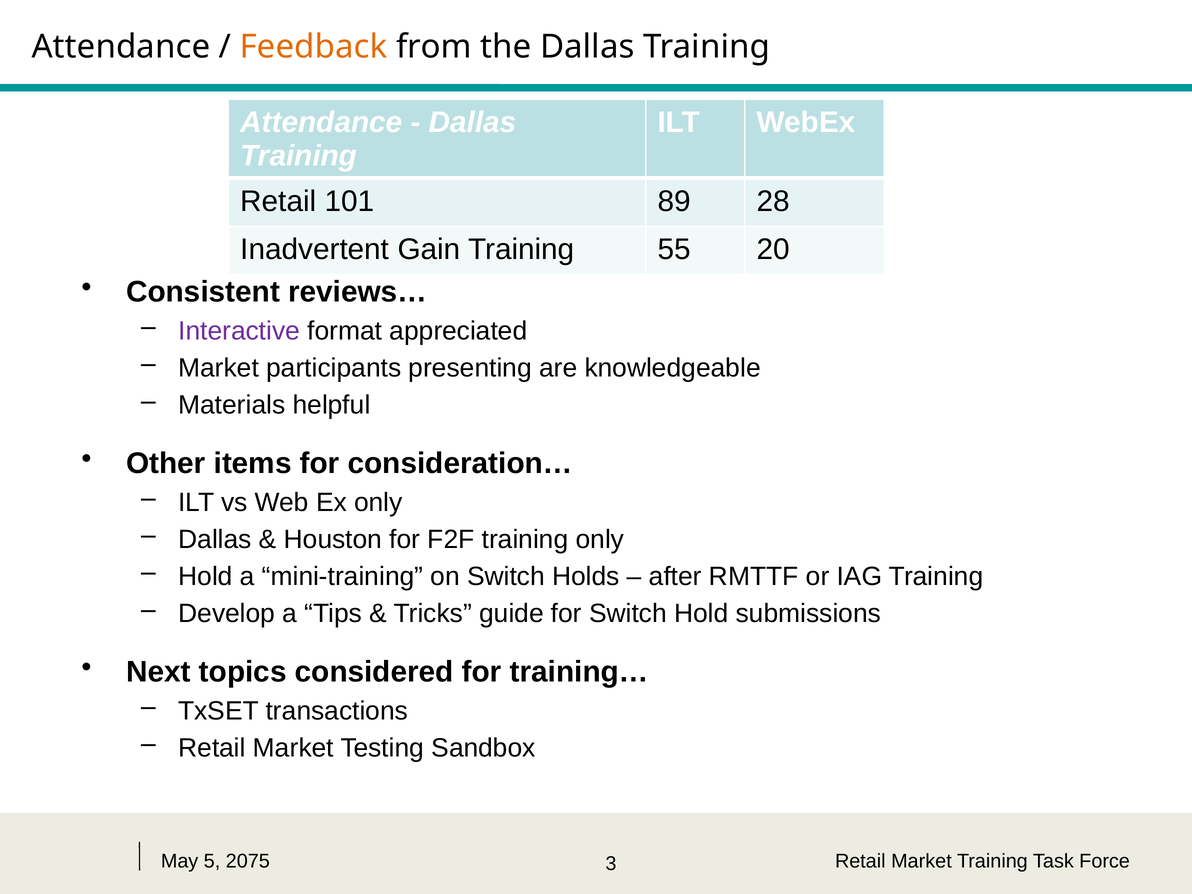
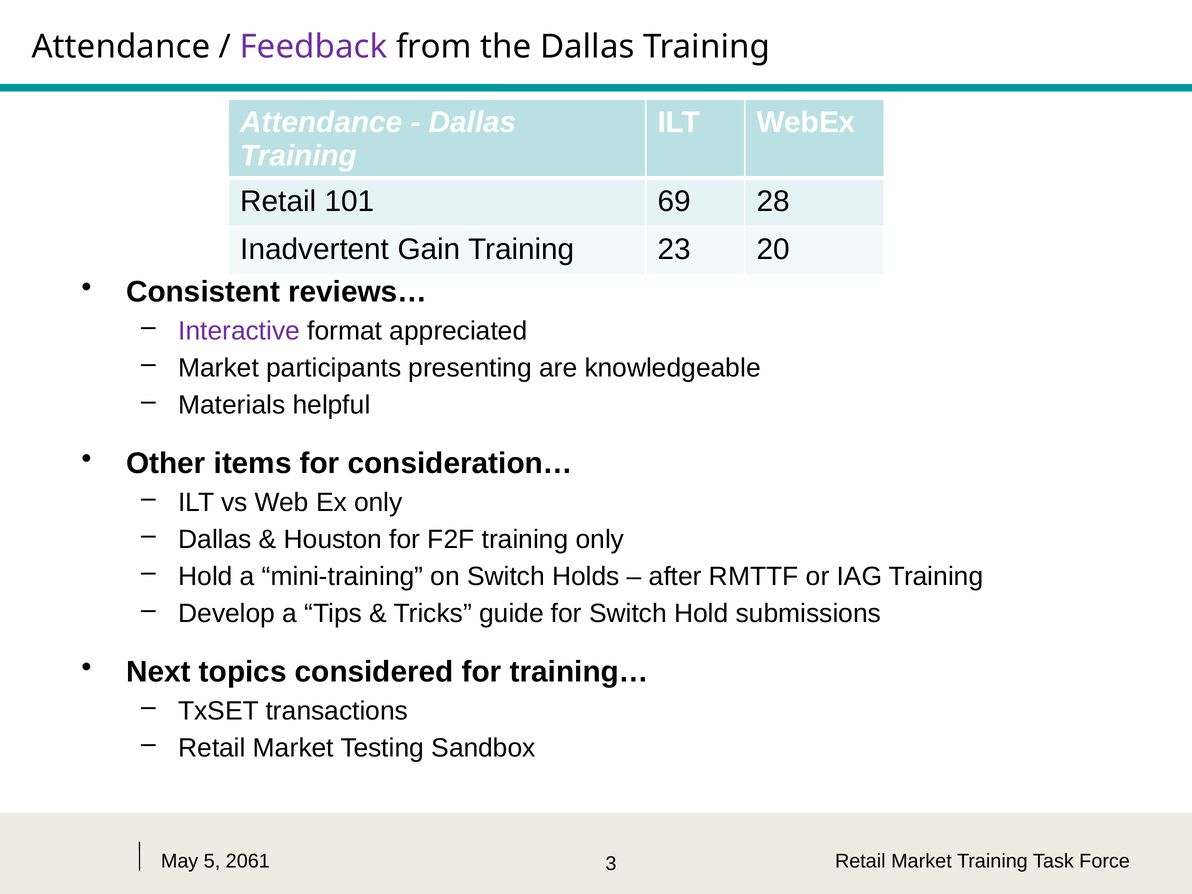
Feedback colour: orange -> purple
89: 89 -> 69
55: 55 -> 23
2075: 2075 -> 2061
